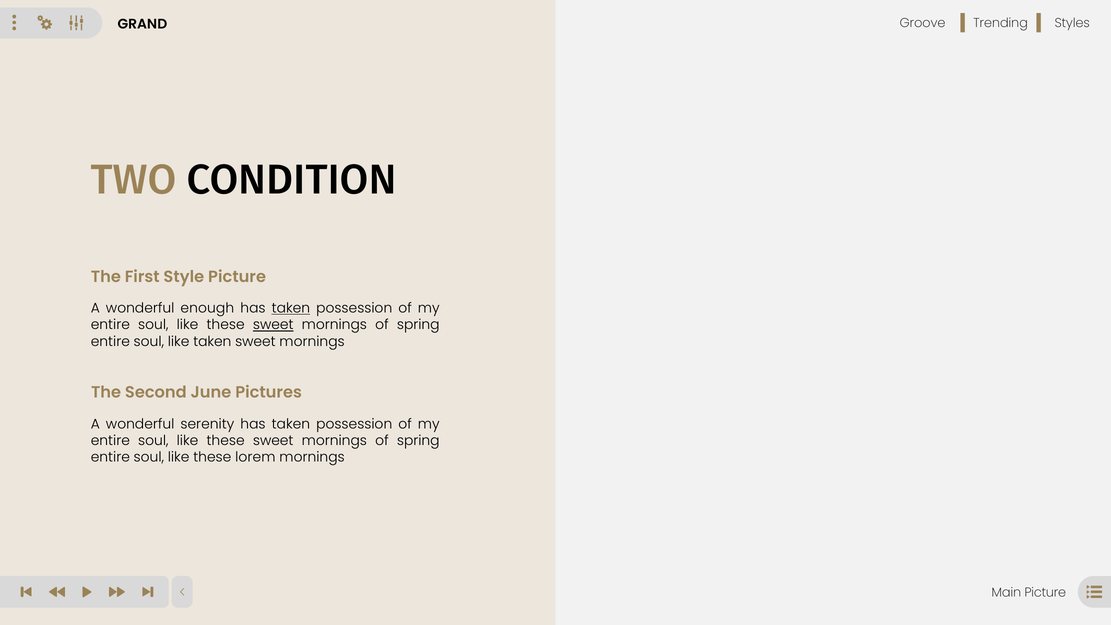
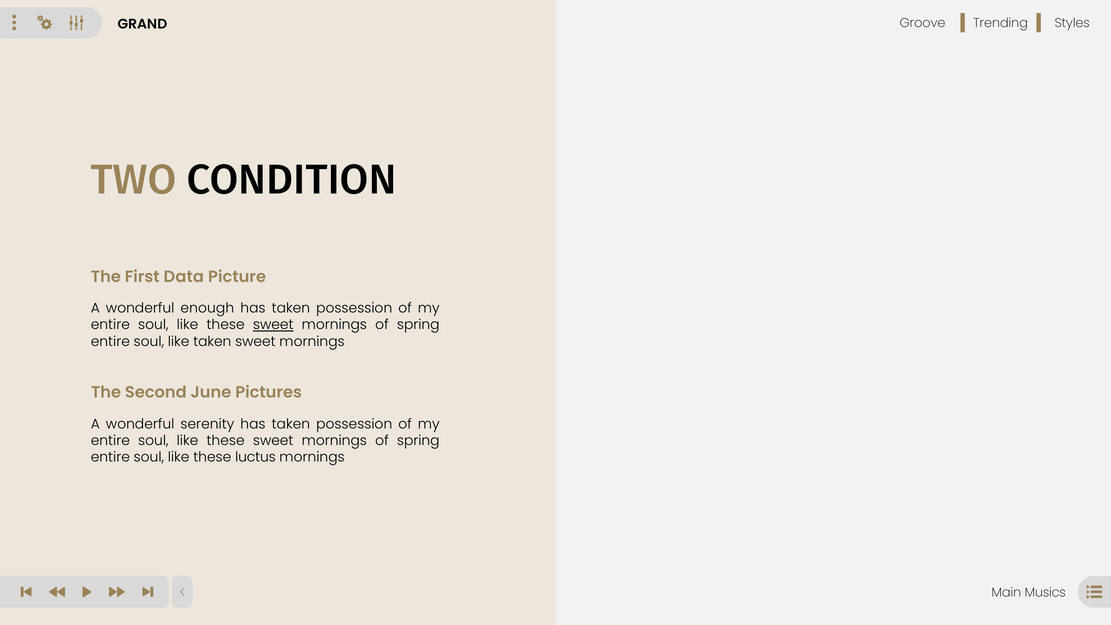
Style: Style -> Data
taken at (291, 308) underline: present -> none
lorem: lorem -> luctus
Main Picture: Picture -> Musics
